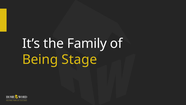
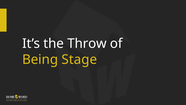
Family: Family -> Throw
